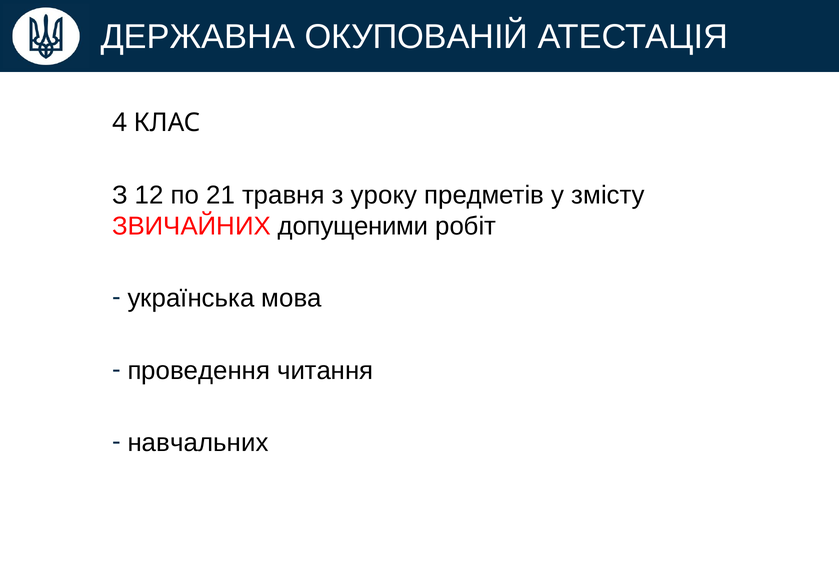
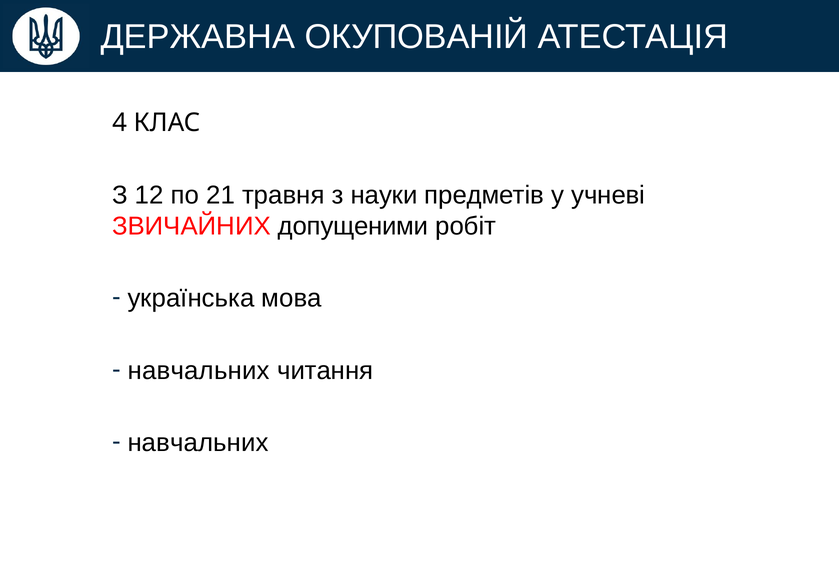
уроку: уроку -> науки
змісту: змісту -> учневі
проведення at (199, 371): проведення -> навчальних
